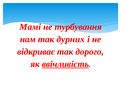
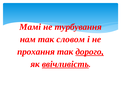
дурних: дурних -> словом
відкриває: відкриває -> прохання
дорого underline: none -> present
